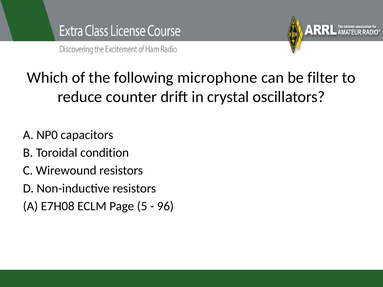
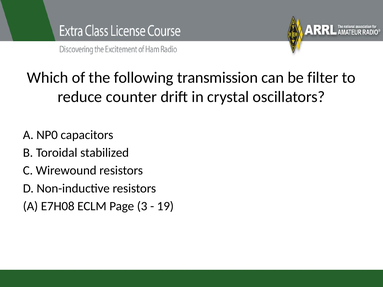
microphone: microphone -> transmission
condition: condition -> stabilized
5: 5 -> 3
96: 96 -> 19
